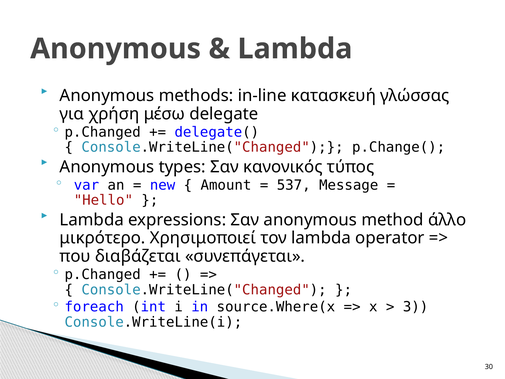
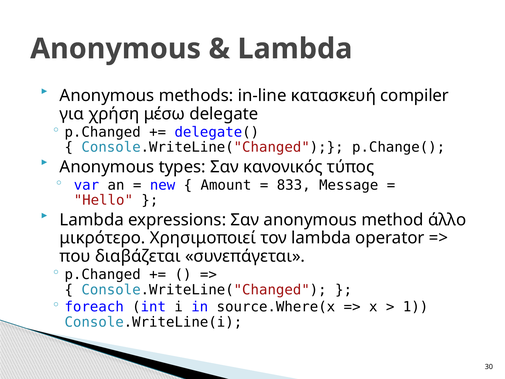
γλώσσας: γλώσσας -> compiler
537: 537 -> 833
3: 3 -> 1
